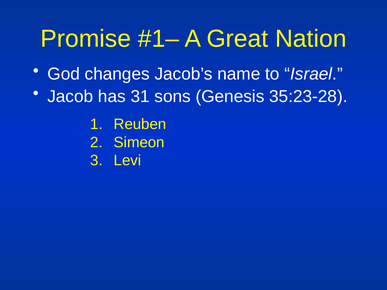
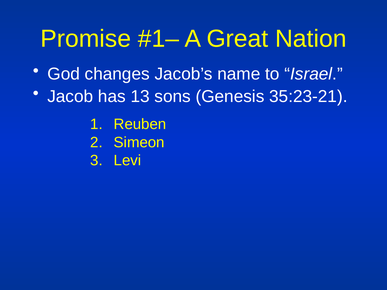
31: 31 -> 13
35:23-28: 35:23-28 -> 35:23-21
